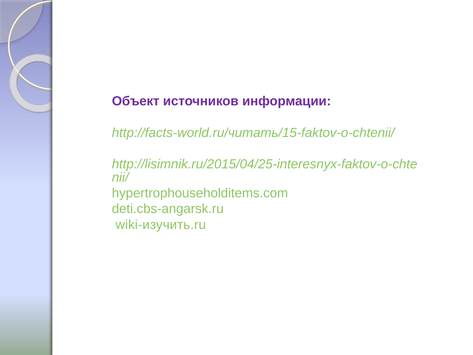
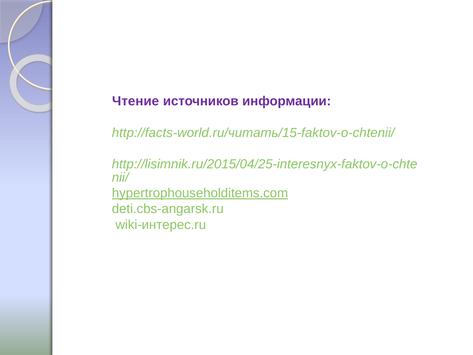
Объект: Объект -> Чтение
hypertrophouseholditems.com underline: none -> present
wiki-изучить.ru: wiki-изучить.ru -> wiki-интерес.ru
